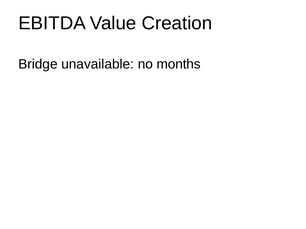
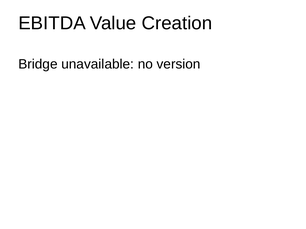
months: months -> version
